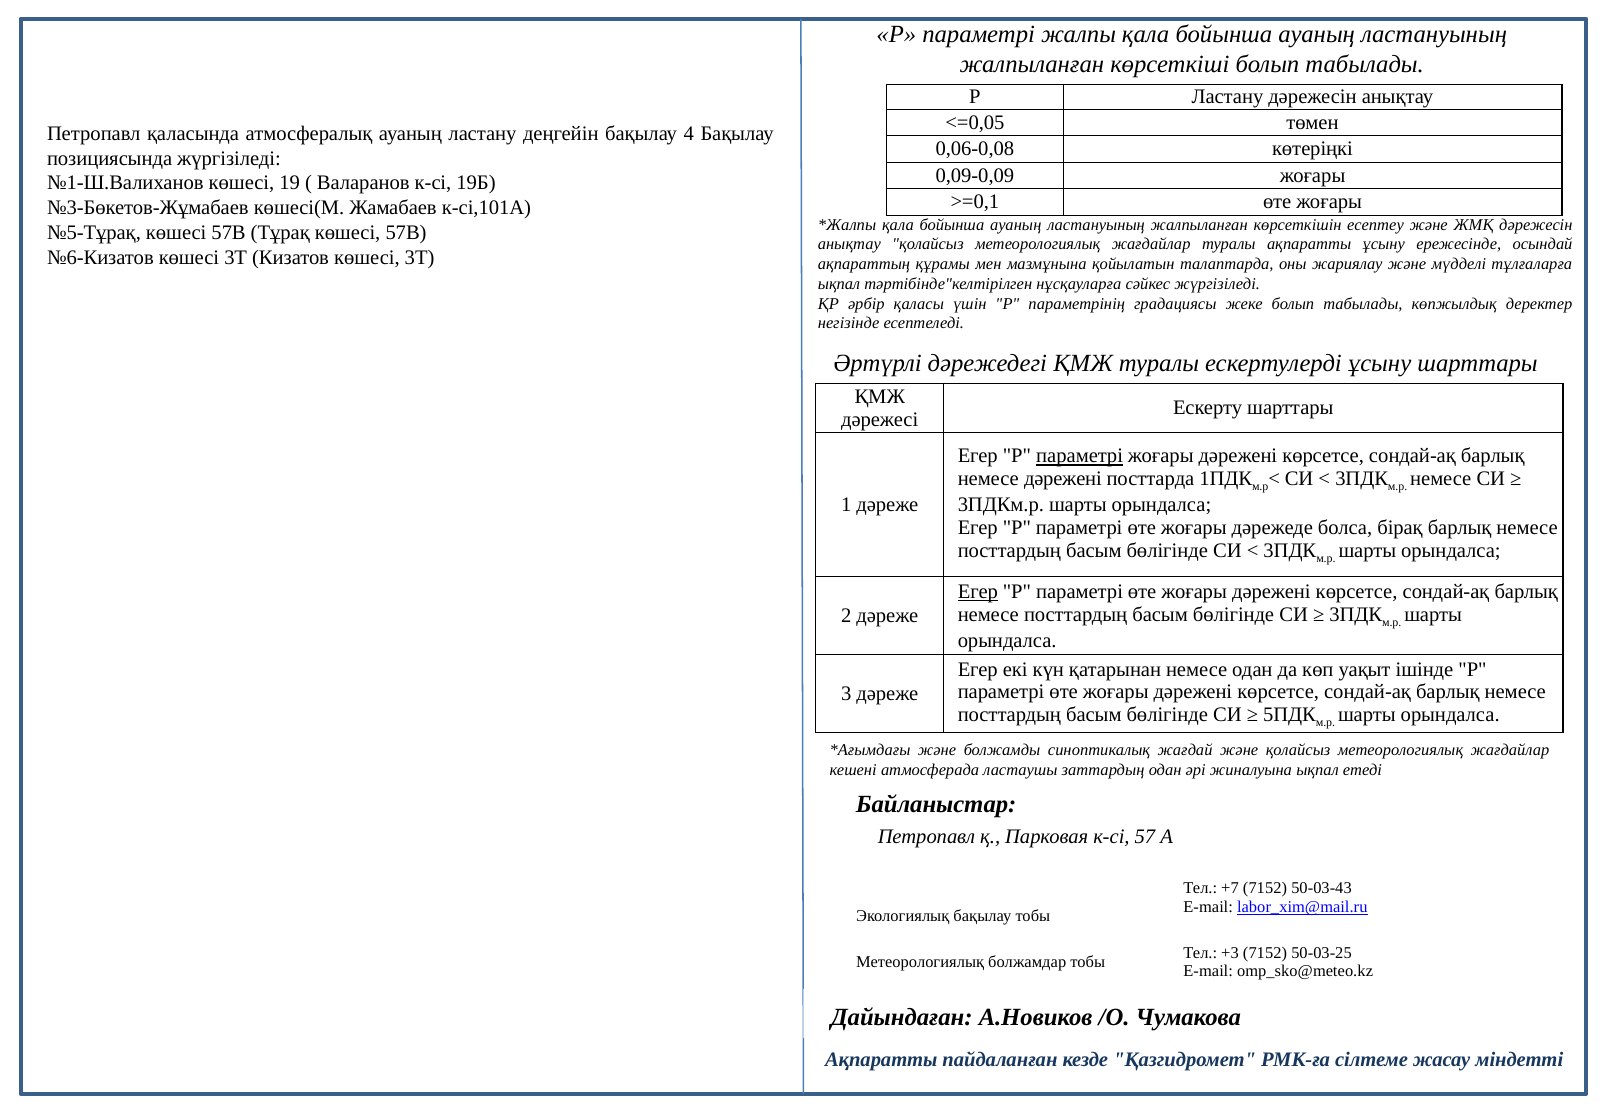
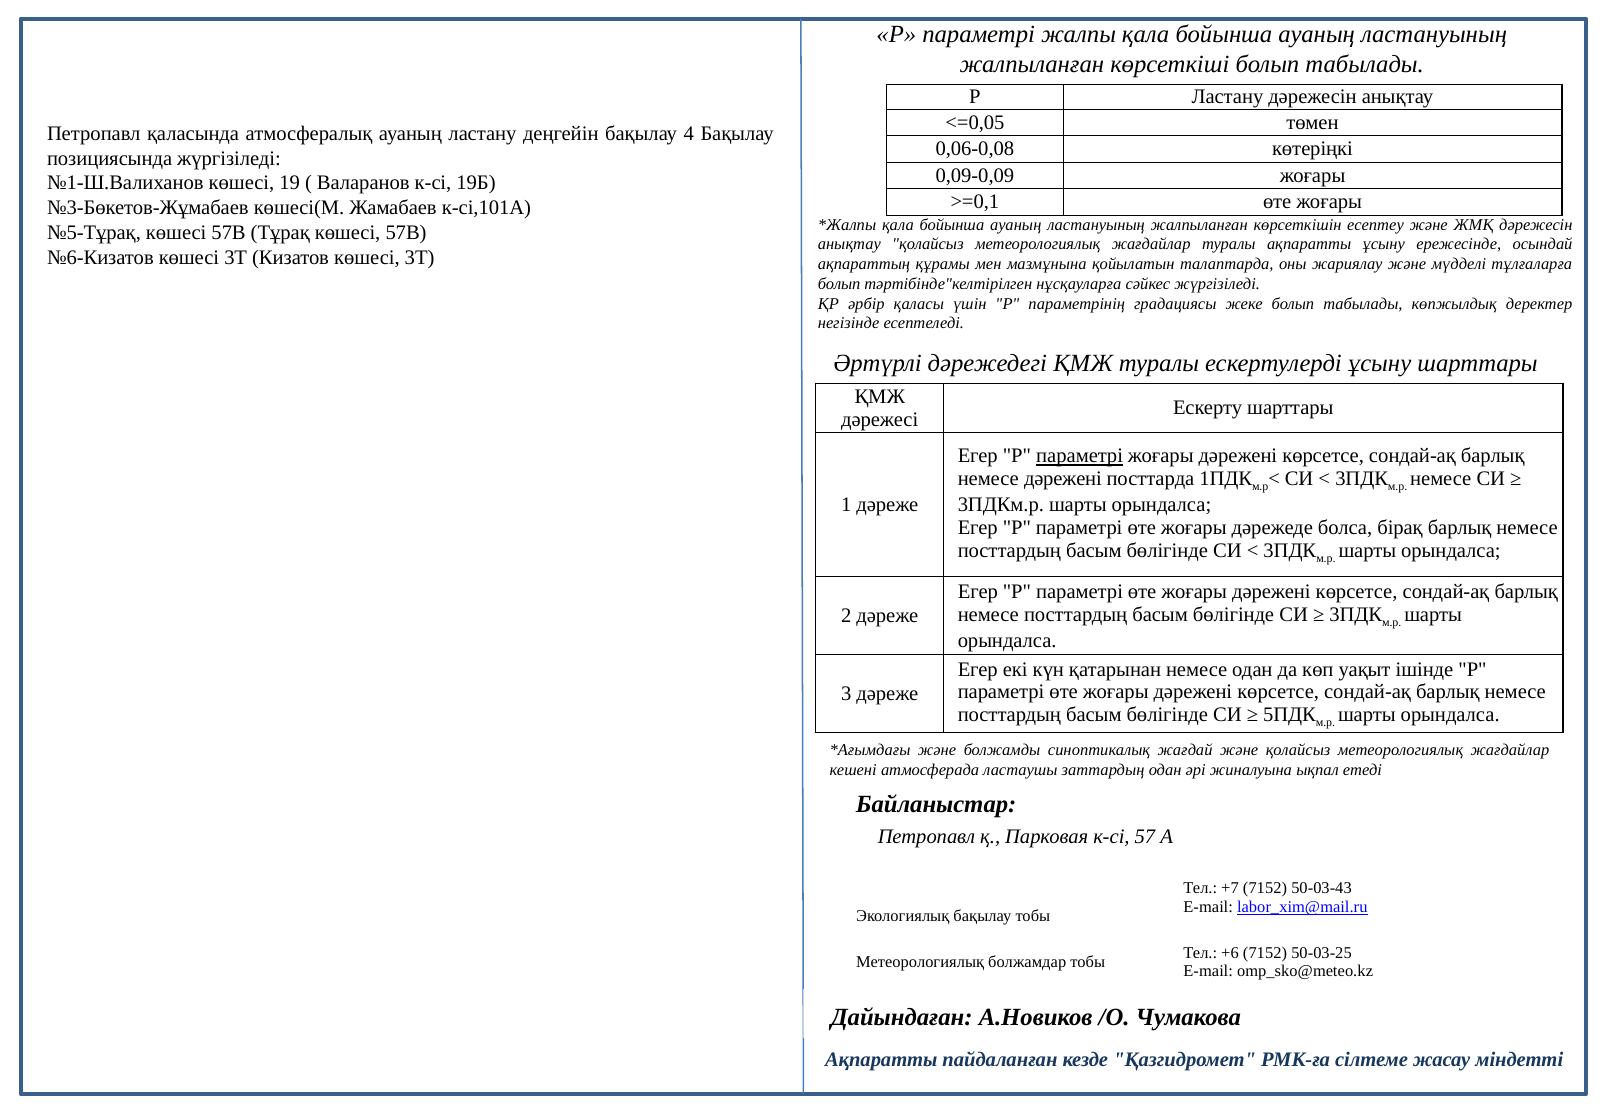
ықпал at (839, 284): ықпал -> болып
Егер at (978, 591) underline: present -> none
+3: +3 -> +6
